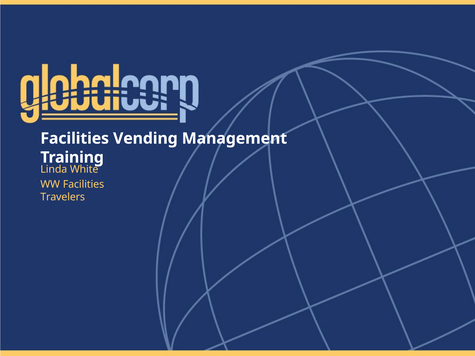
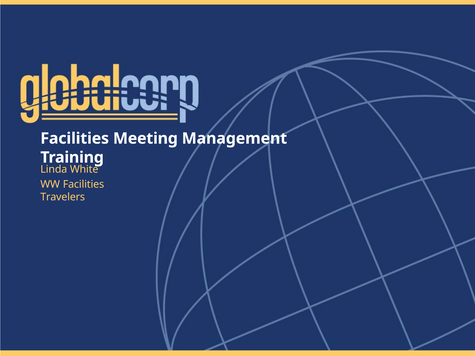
Vending: Vending -> Meeting
